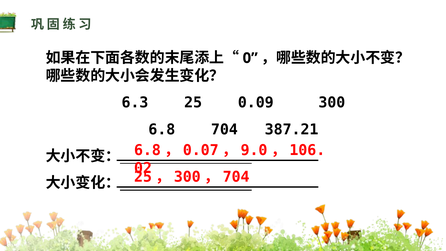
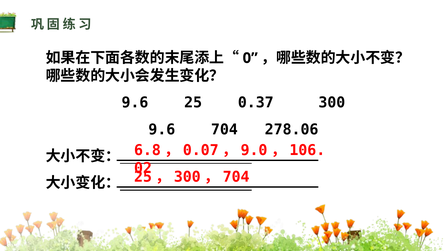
6.3 at (135, 103): 6.3 -> 9.6
0.09: 0.09 -> 0.37
6.8 at (162, 129): 6.8 -> 9.6
387.21: 387.21 -> 278.06
